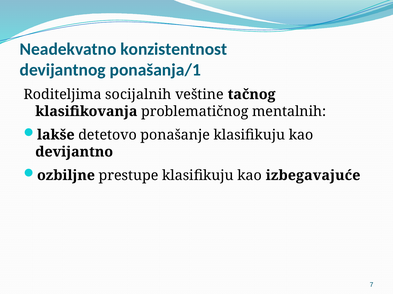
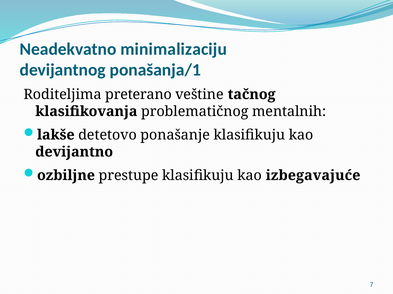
konzistentnost: konzistentnost -> minimalizaciju
socijalnih: socijalnih -> preterano
